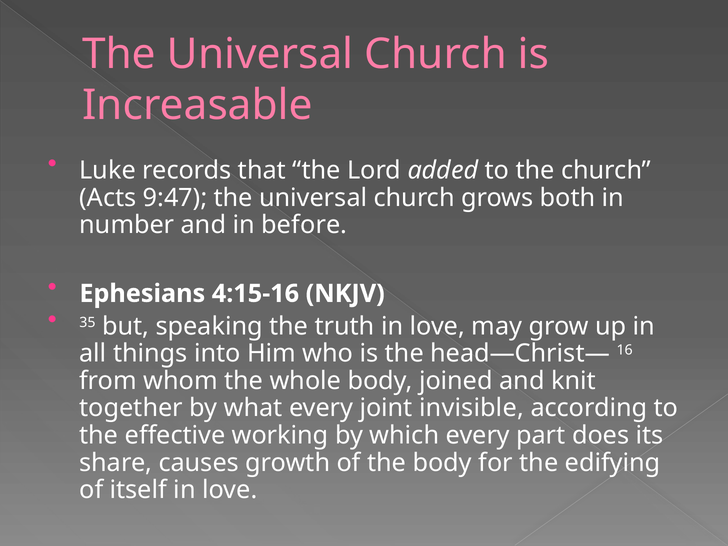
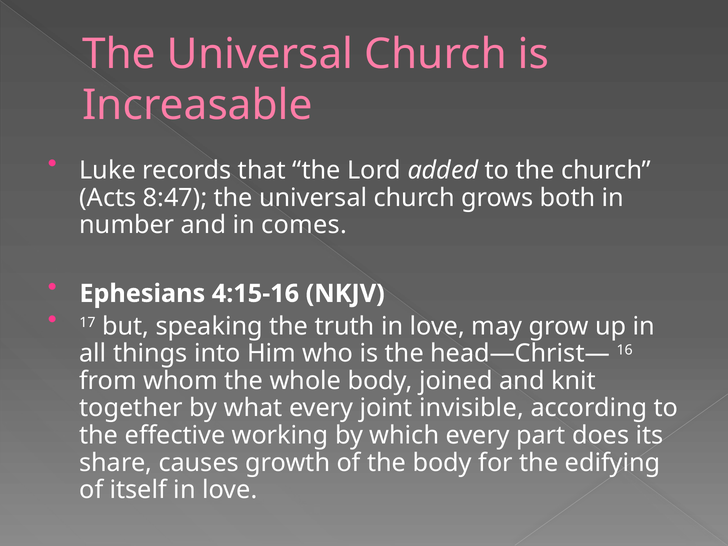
9:47: 9:47 -> 8:47
before: before -> comes
35: 35 -> 17
